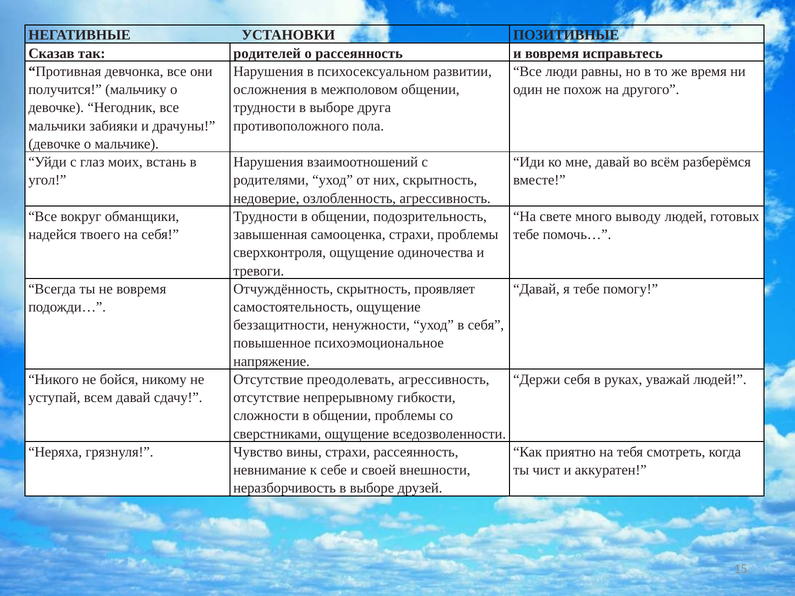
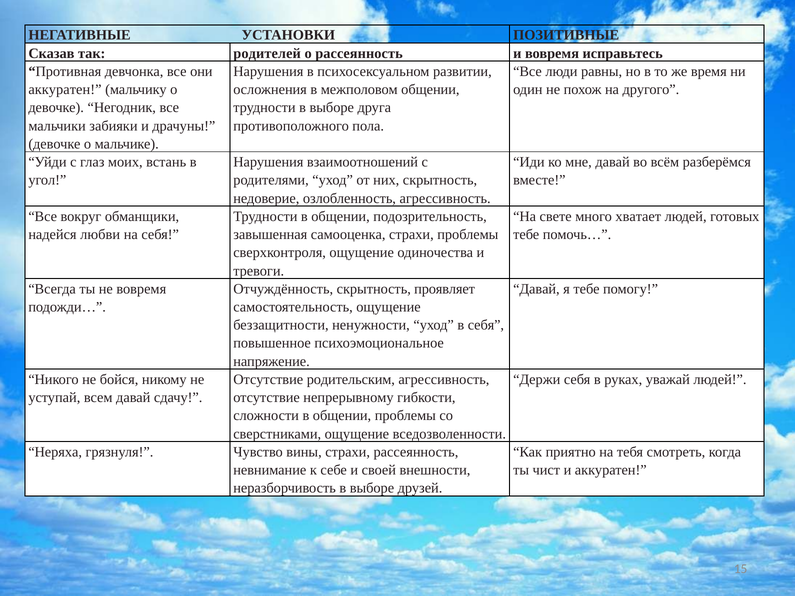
получится at (65, 90): получится -> аккуратен
выводу: выводу -> хватает
твоего: твоего -> любви
преодолевать: преодолевать -> родительским
